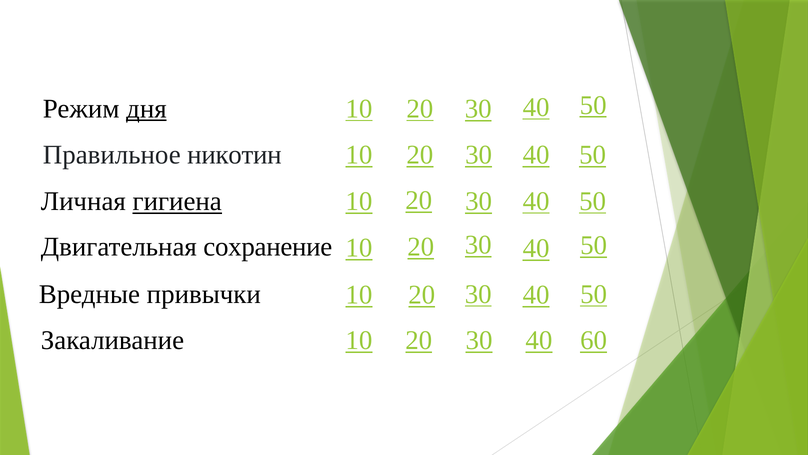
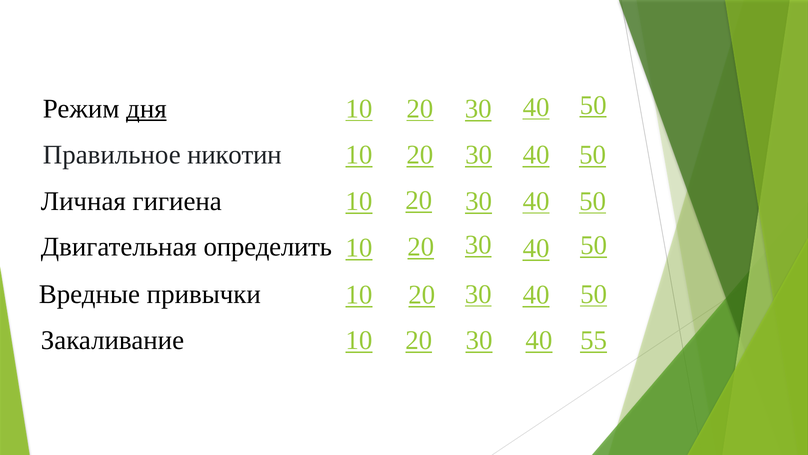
гигиена underline: present -> none
сохранение: сохранение -> определить
60: 60 -> 55
